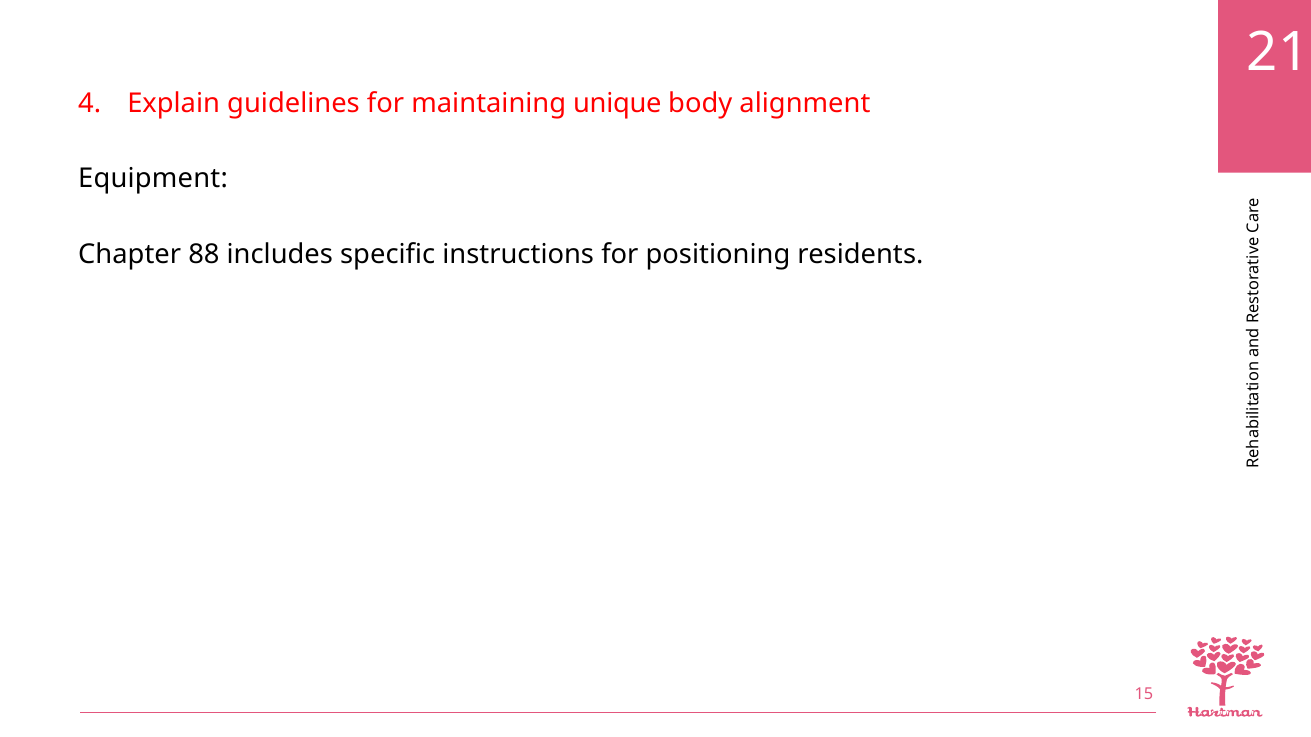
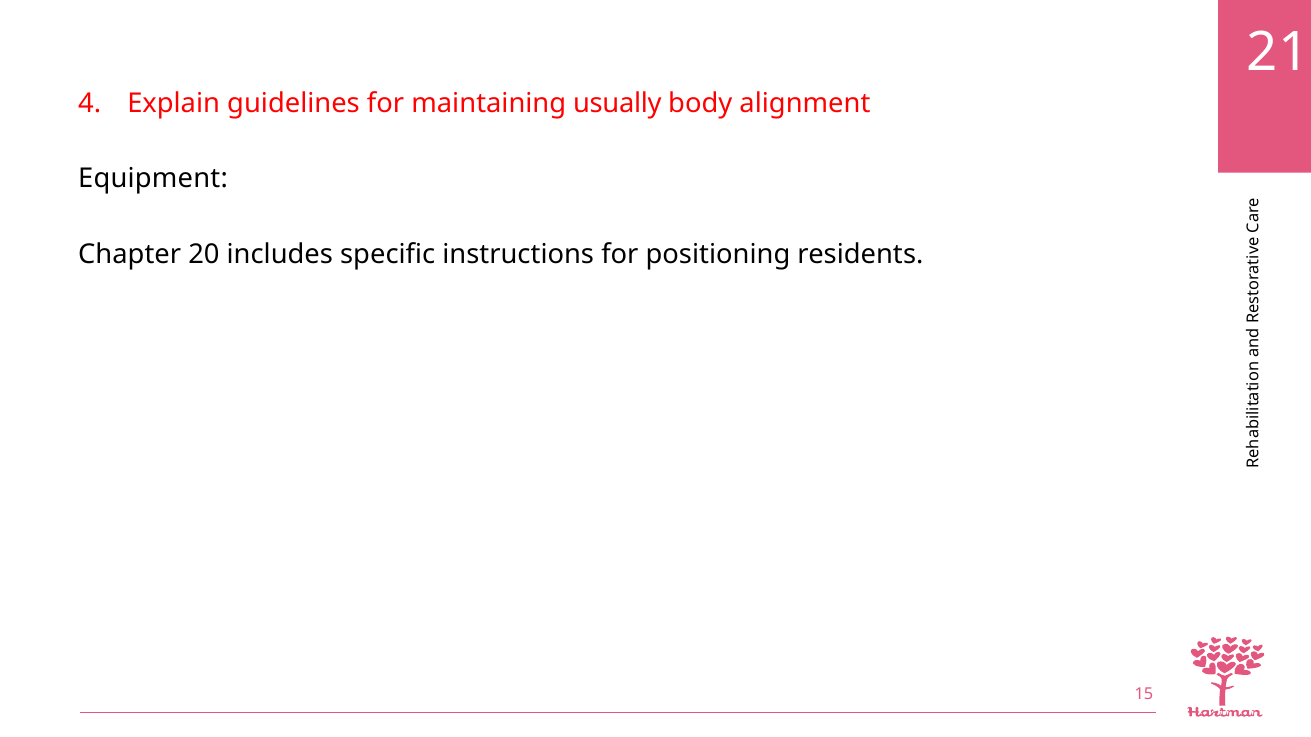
unique: unique -> usually
88: 88 -> 20
